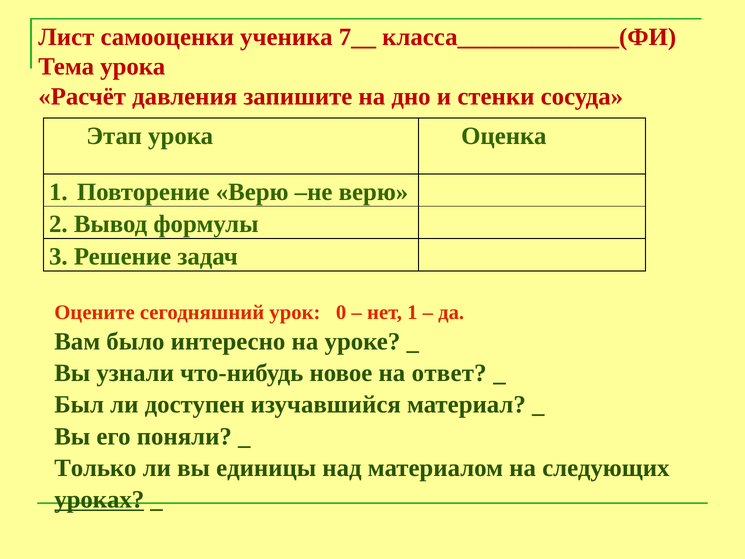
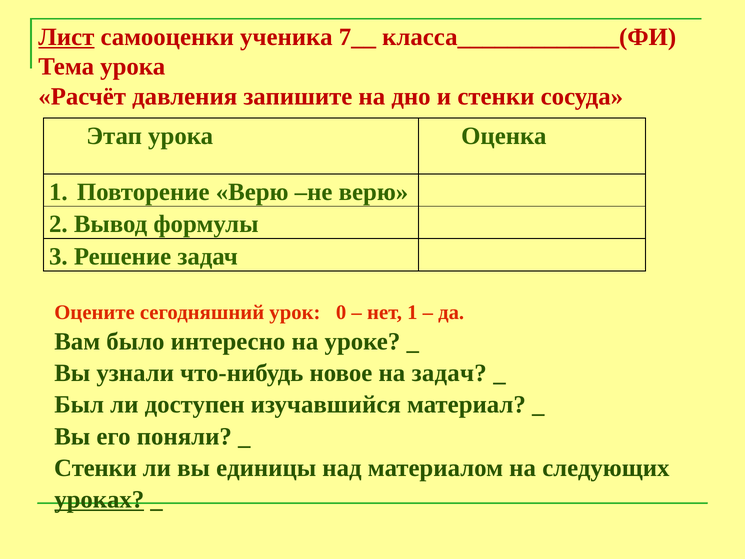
Лист underline: none -> present
на ответ: ответ -> задач
Только at (95, 468): Только -> Стенки
